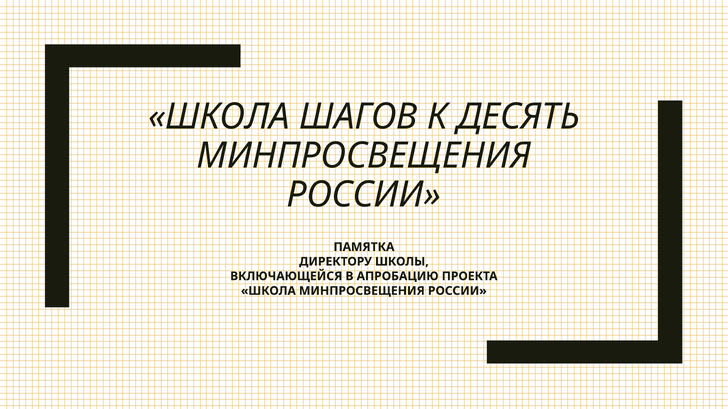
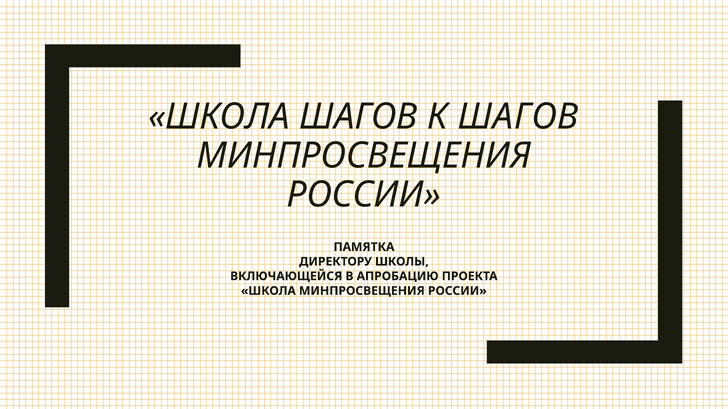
К ДЕСЯТЬ: ДЕСЯТЬ -> ШАГОВ
